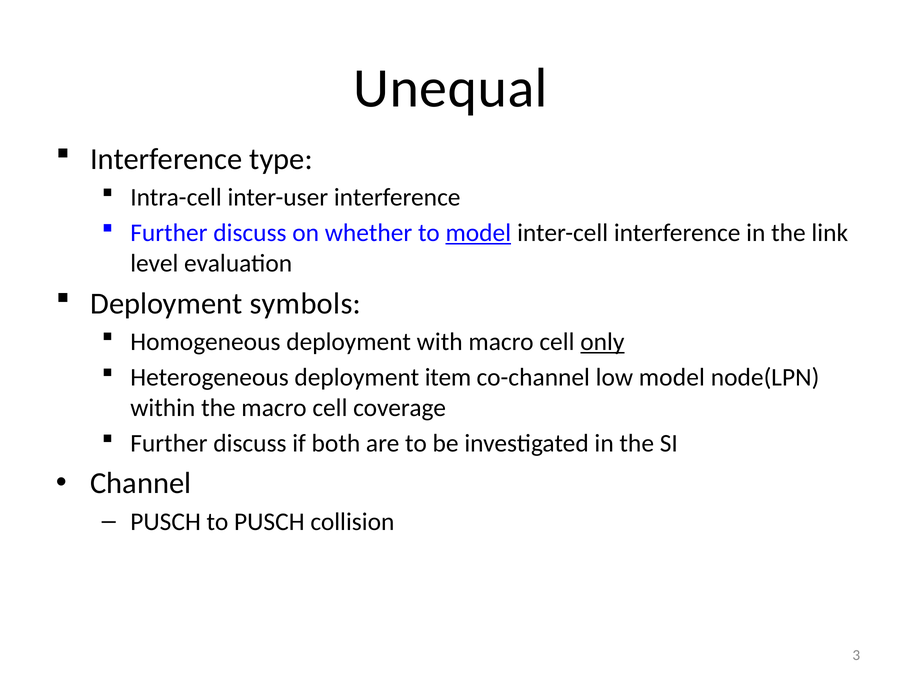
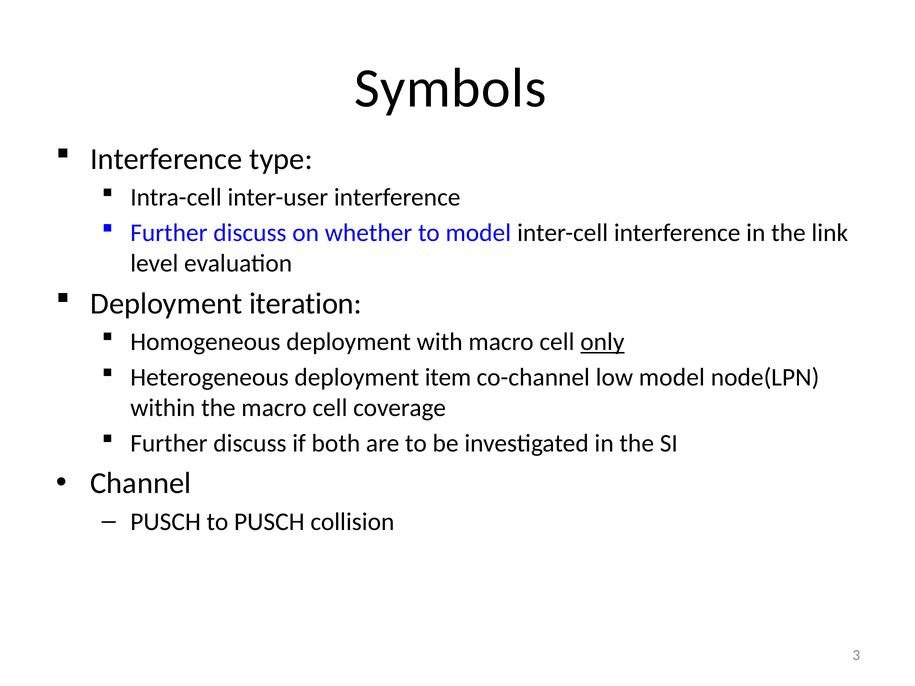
Unequal: Unequal -> Symbols
model at (478, 233) underline: present -> none
symbols: symbols -> iteration
